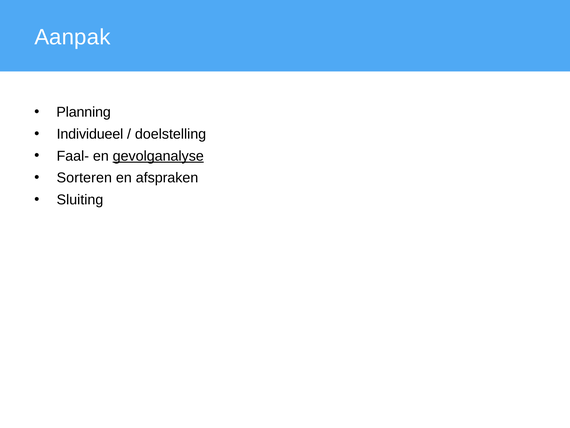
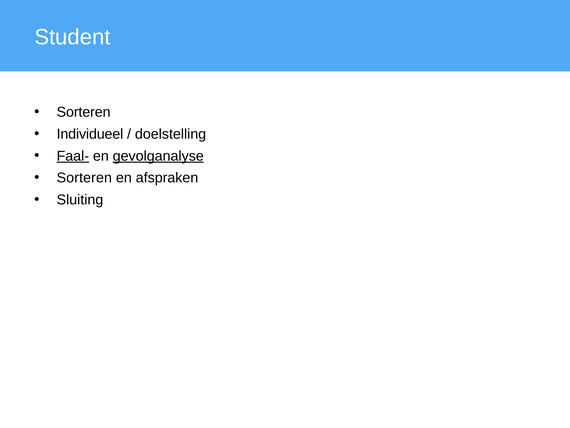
Aanpak: Aanpak -> Student
Planning at (84, 112): Planning -> Sorteren
Faal- underline: none -> present
